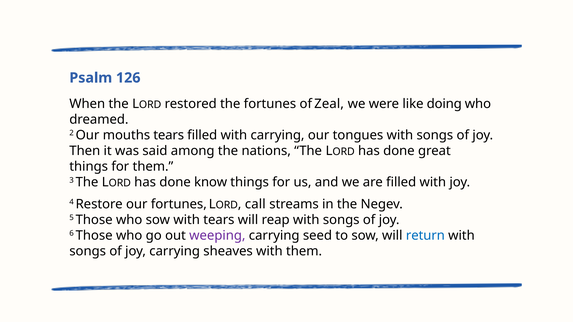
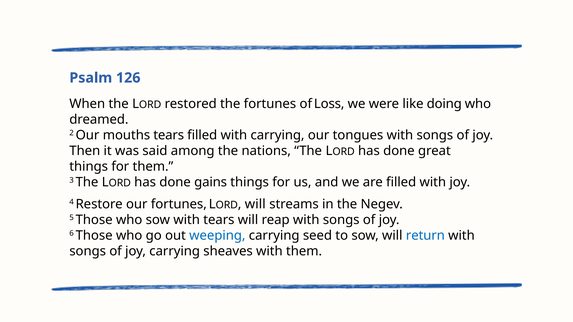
Zeal: Zeal -> Loss
know: know -> gains
call at (255, 204): call -> will
weeping colour: purple -> blue
